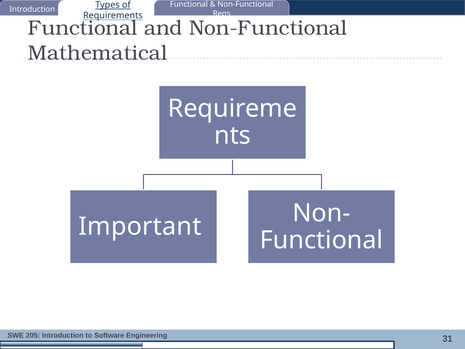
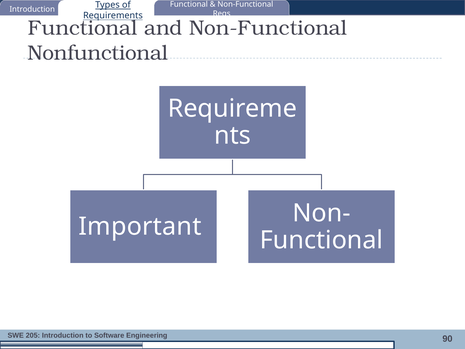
Mathematical: Mathematical -> Nonfunctional
31: 31 -> 90
